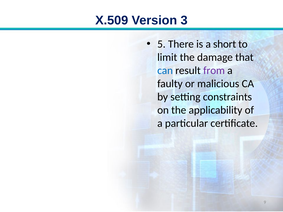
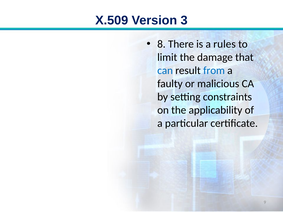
5: 5 -> 8
short: short -> rules
from colour: purple -> blue
